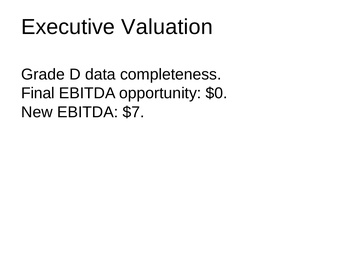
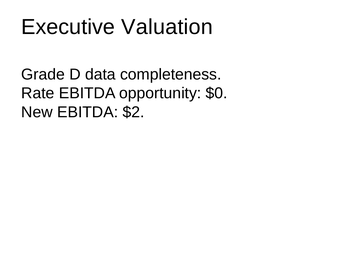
Final: Final -> Rate
$7: $7 -> $2
